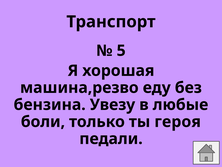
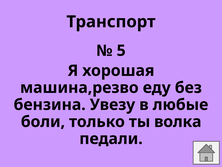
героя: героя -> волка
